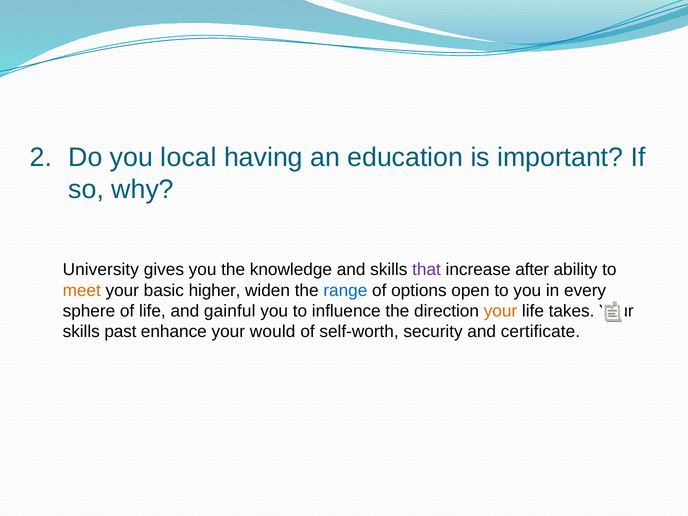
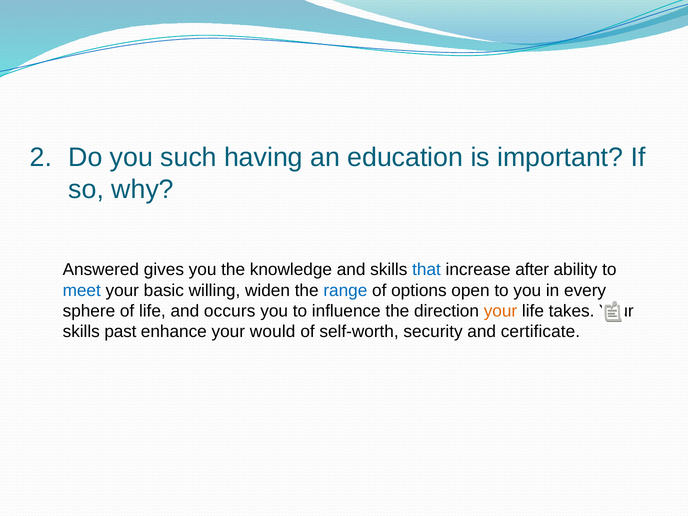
local: local -> such
University: University -> Answered
that colour: purple -> blue
meet colour: orange -> blue
higher: higher -> willing
gainful: gainful -> occurs
